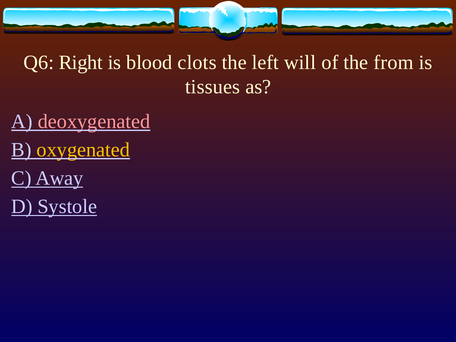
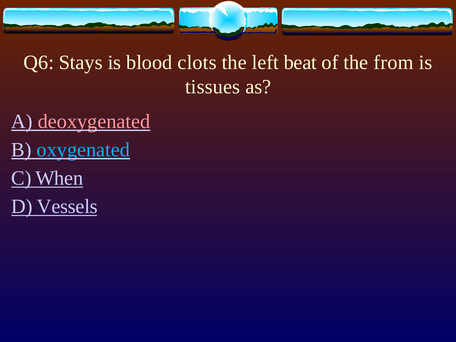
Right: Right -> Stays
will: will -> beat
oxygenated colour: yellow -> light blue
Away: Away -> When
Systole: Systole -> Vessels
